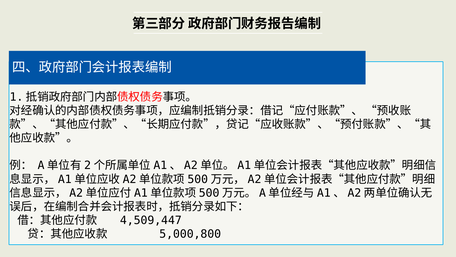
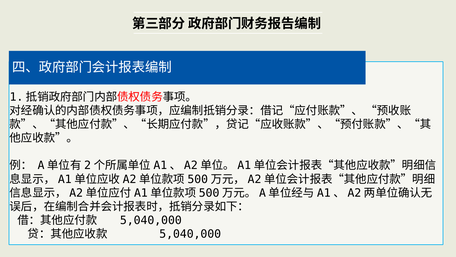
4,509,447 at (151, 220): 4,509,447 -> 5,040,000
5,000,800 at (190, 234): 5,000,800 -> 5,040,000
